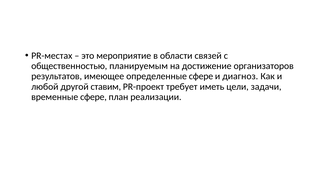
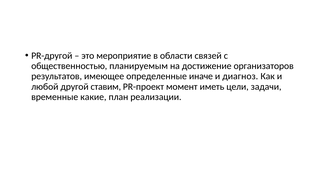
PR-местах: PR-местах -> PR-другой
определенные сфере: сфере -> иначе
требует: требует -> момент
временные сфере: сфере -> какие
